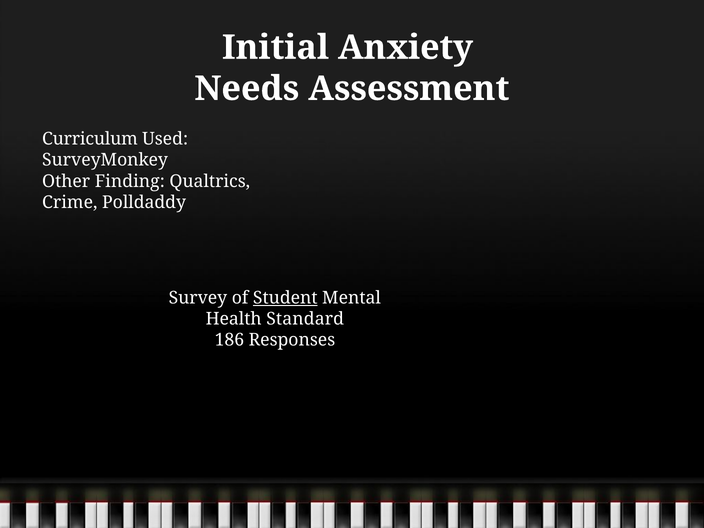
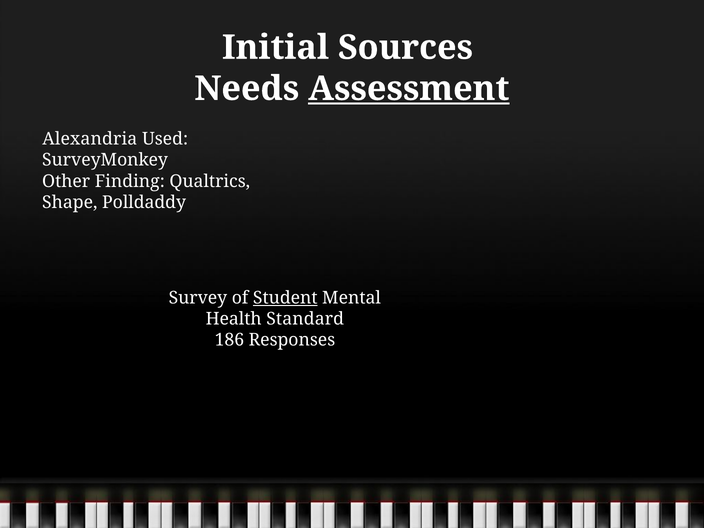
Anxiety: Anxiety -> Sources
Assessment underline: none -> present
Curriculum: Curriculum -> Alexandria
Crime: Crime -> Shape
